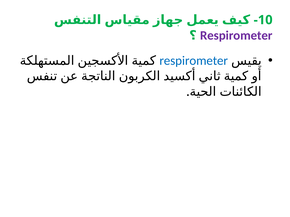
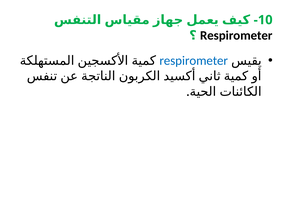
Respirometer at (236, 35) colour: purple -> black
